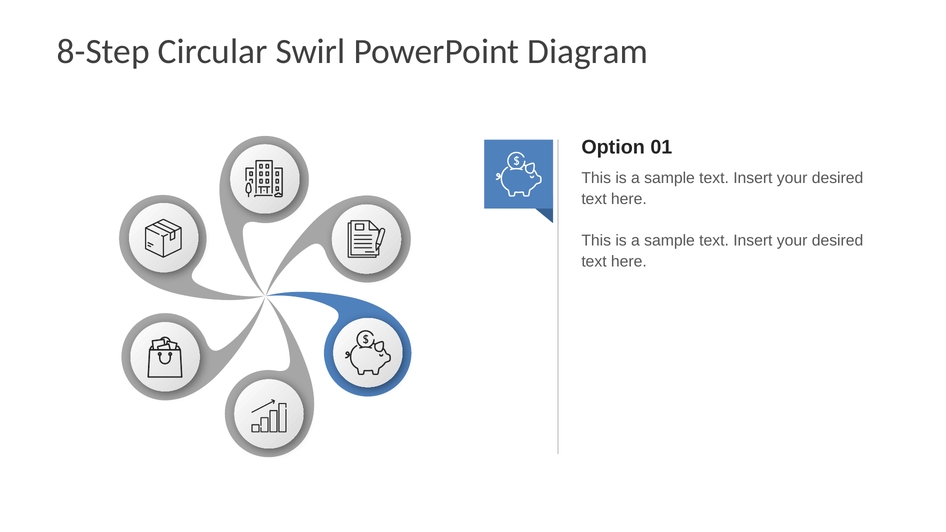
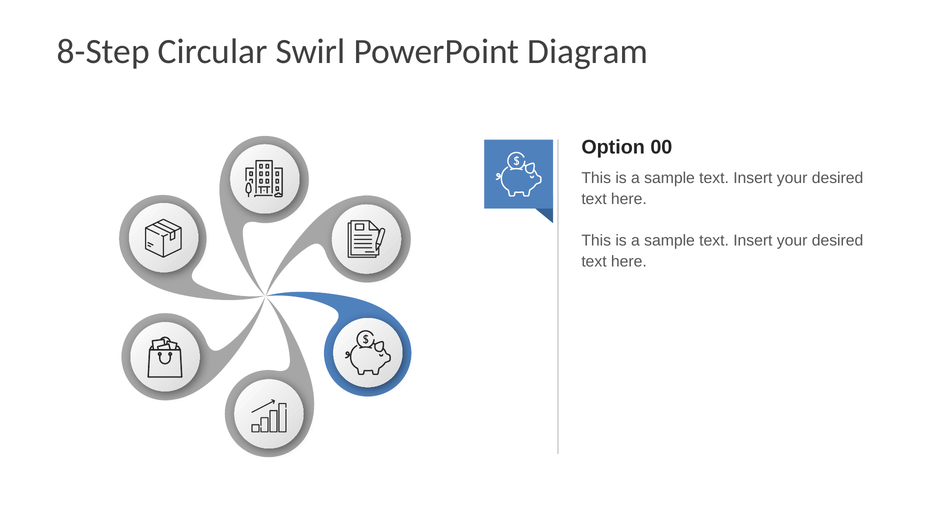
01: 01 -> 00
